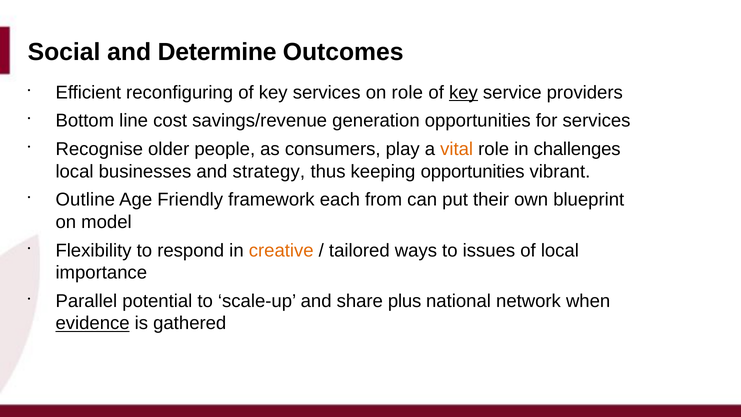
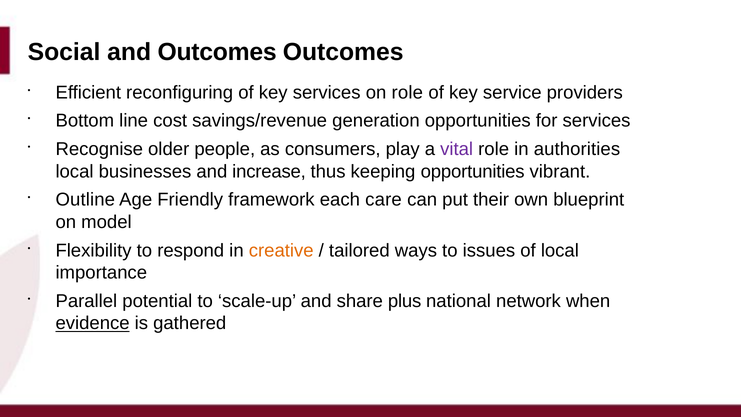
and Determine: Determine -> Outcomes
key at (463, 92) underline: present -> none
vital colour: orange -> purple
challenges: challenges -> authorities
strategy: strategy -> increase
from: from -> care
